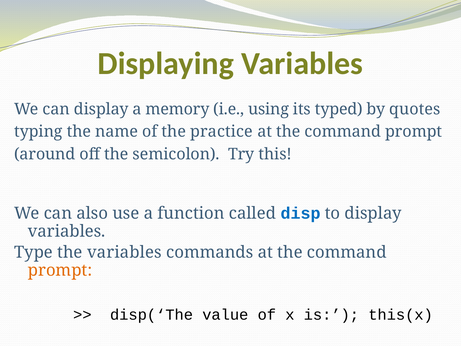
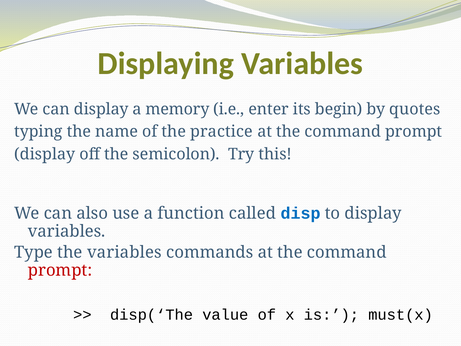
using: using -> enter
typed: typed -> begin
around at (45, 154): around -> display
prompt at (60, 270) colour: orange -> red
this(x: this(x -> must(x
